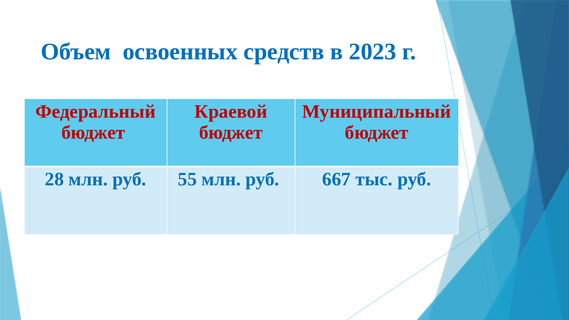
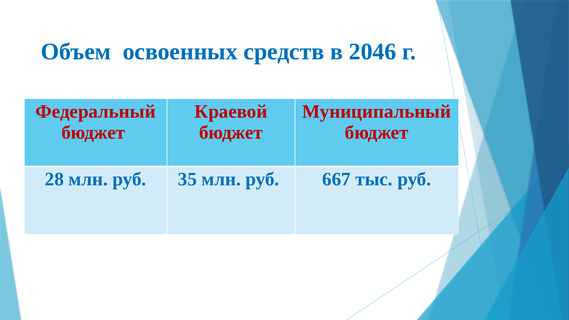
2023: 2023 -> 2046
55: 55 -> 35
